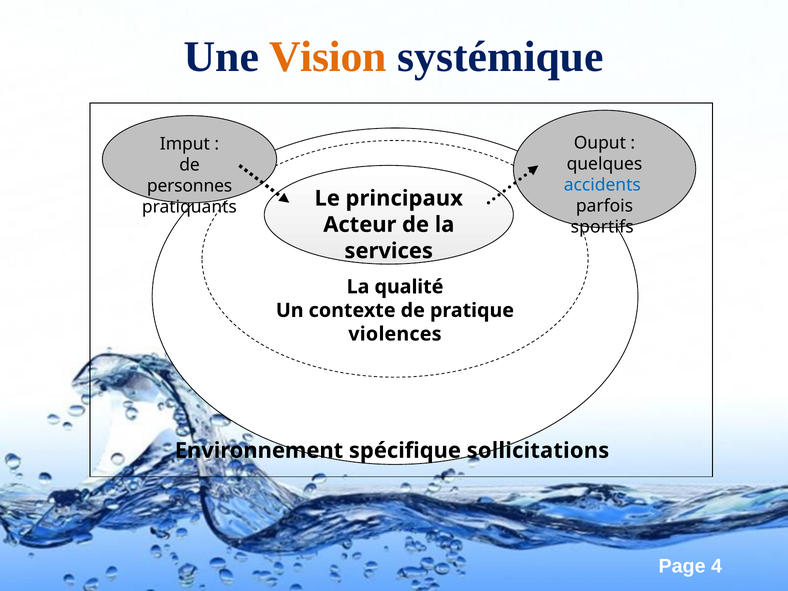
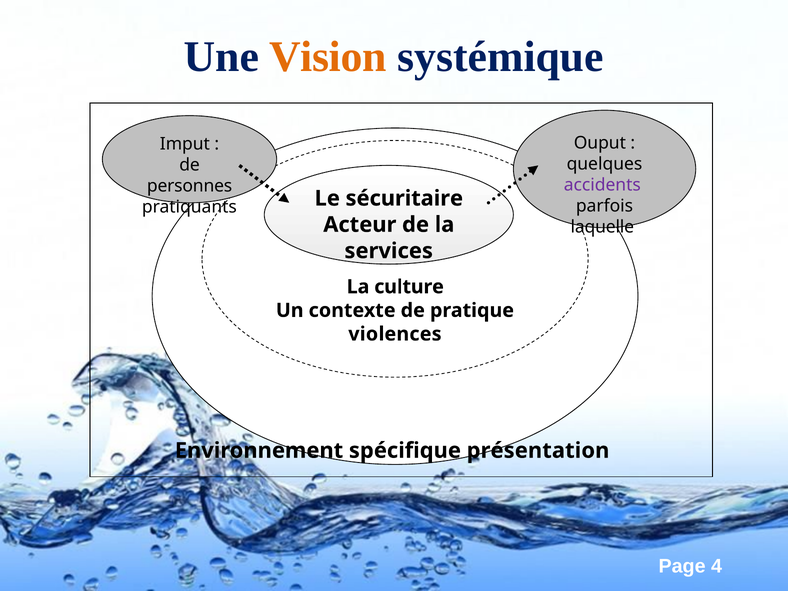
accidents colour: blue -> purple
principaux: principaux -> sécuritaire
sportifs: sportifs -> laquelle
qualité: qualité -> culture
sollicitations: sollicitations -> présentation
